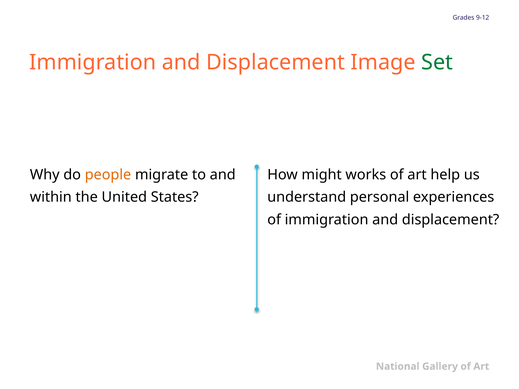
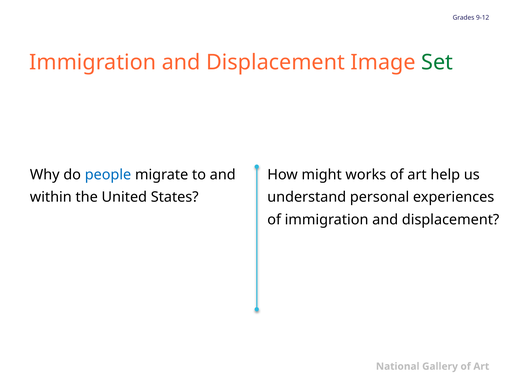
people colour: orange -> blue
